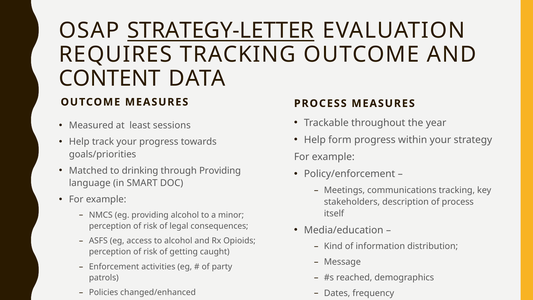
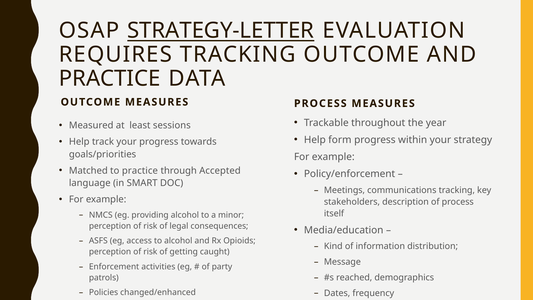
CONTENT at (110, 78): CONTENT -> PRACTICE
to drinking: drinking -> practice
through Providing: Providing -> Accepted
